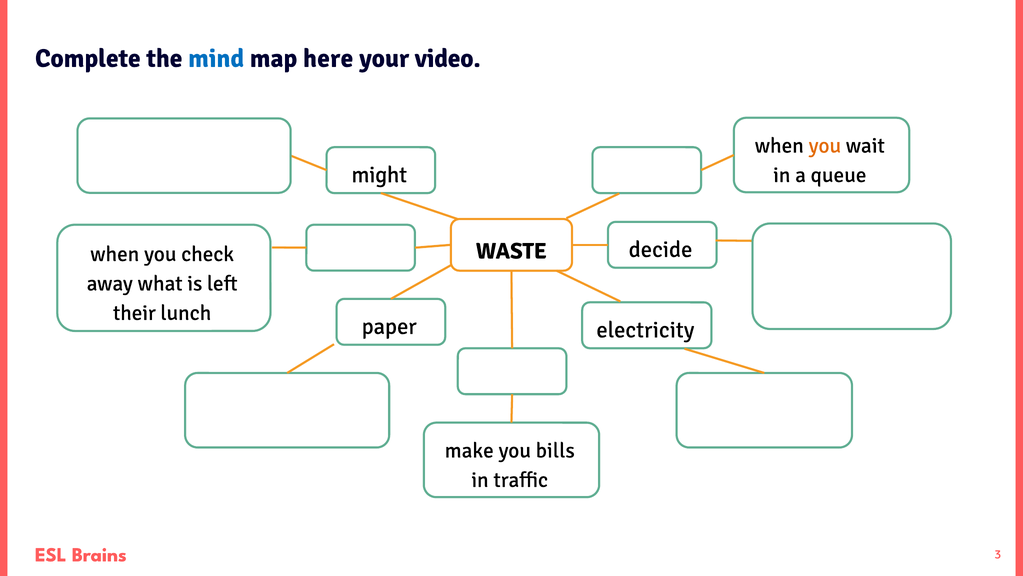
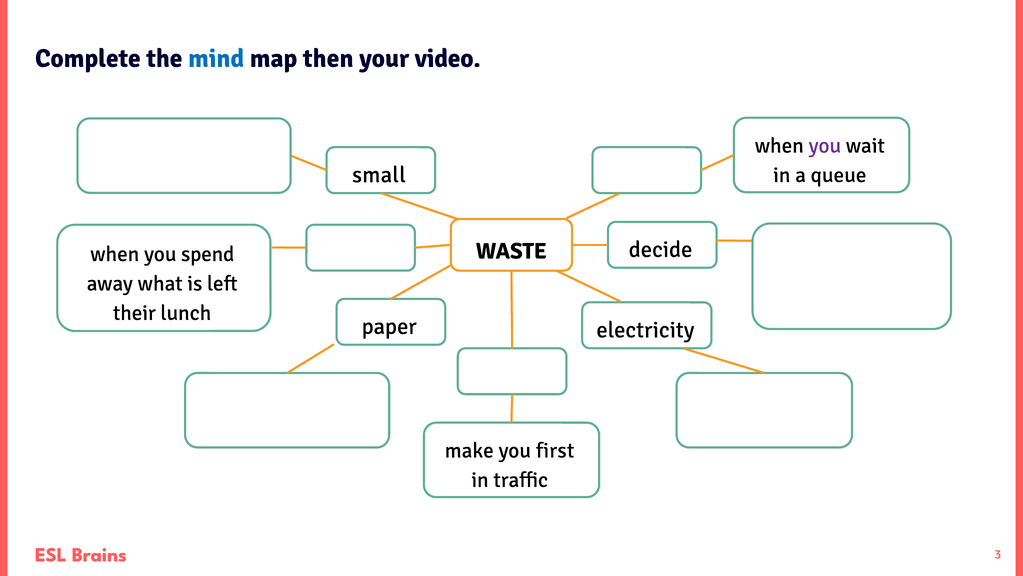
here: here -> then
you at (825, 145) colour: orange -> purple
might: might -> small
check: check -> spend
bills: bills -> first
